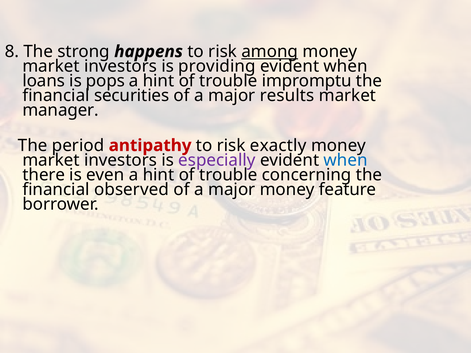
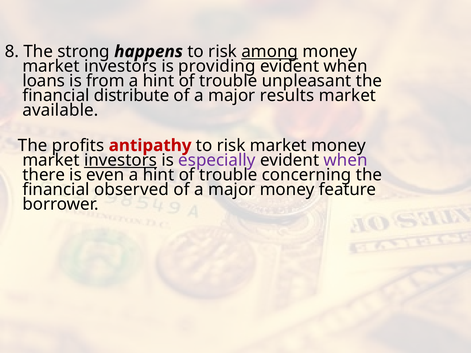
pops: pops -> from
impromptu: impromptu -> unpleasant
securities: securities -> distribute
manager: manager -> available
period: period -> profits
risk exactly: exactly -> market
investors at (121, 160) underline: none -> present
when at (346, 160) colour: blue -> purple
